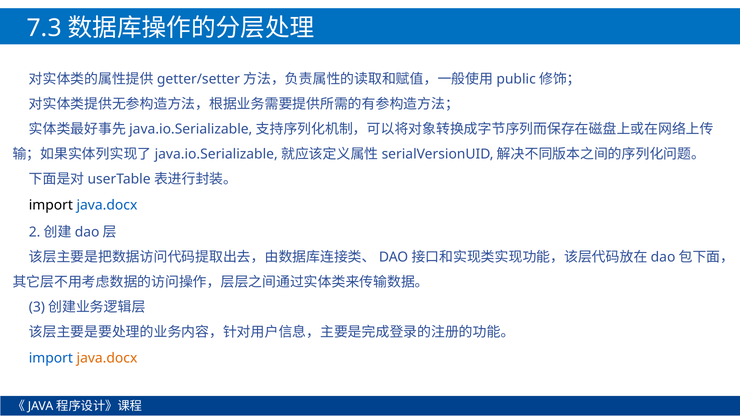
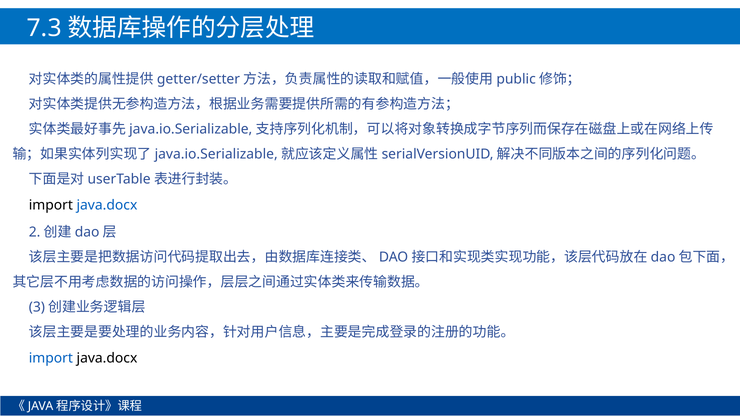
java.docx at (107, 358) colour: orange -> black
